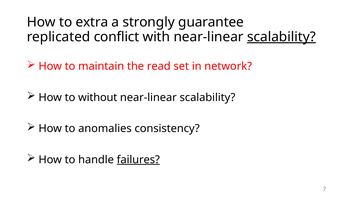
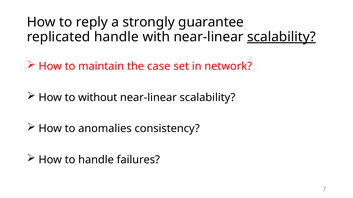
extra: extra -> reply
replicated conflict: conflict -> handle
read: read -> case
failures underline: present -> none
